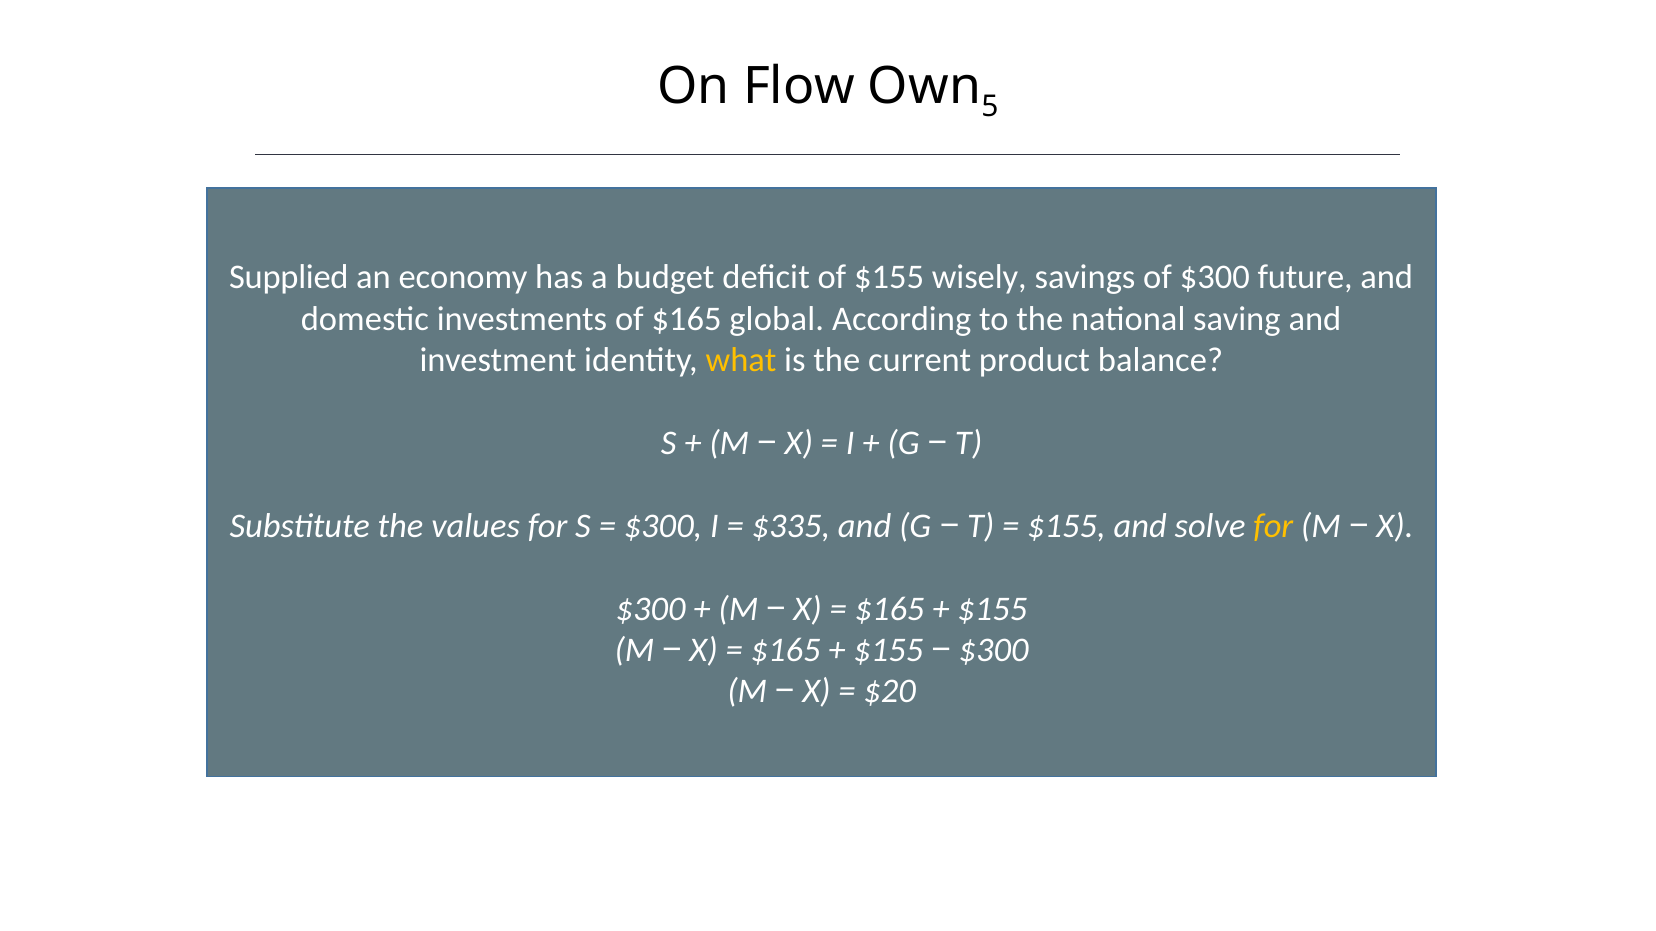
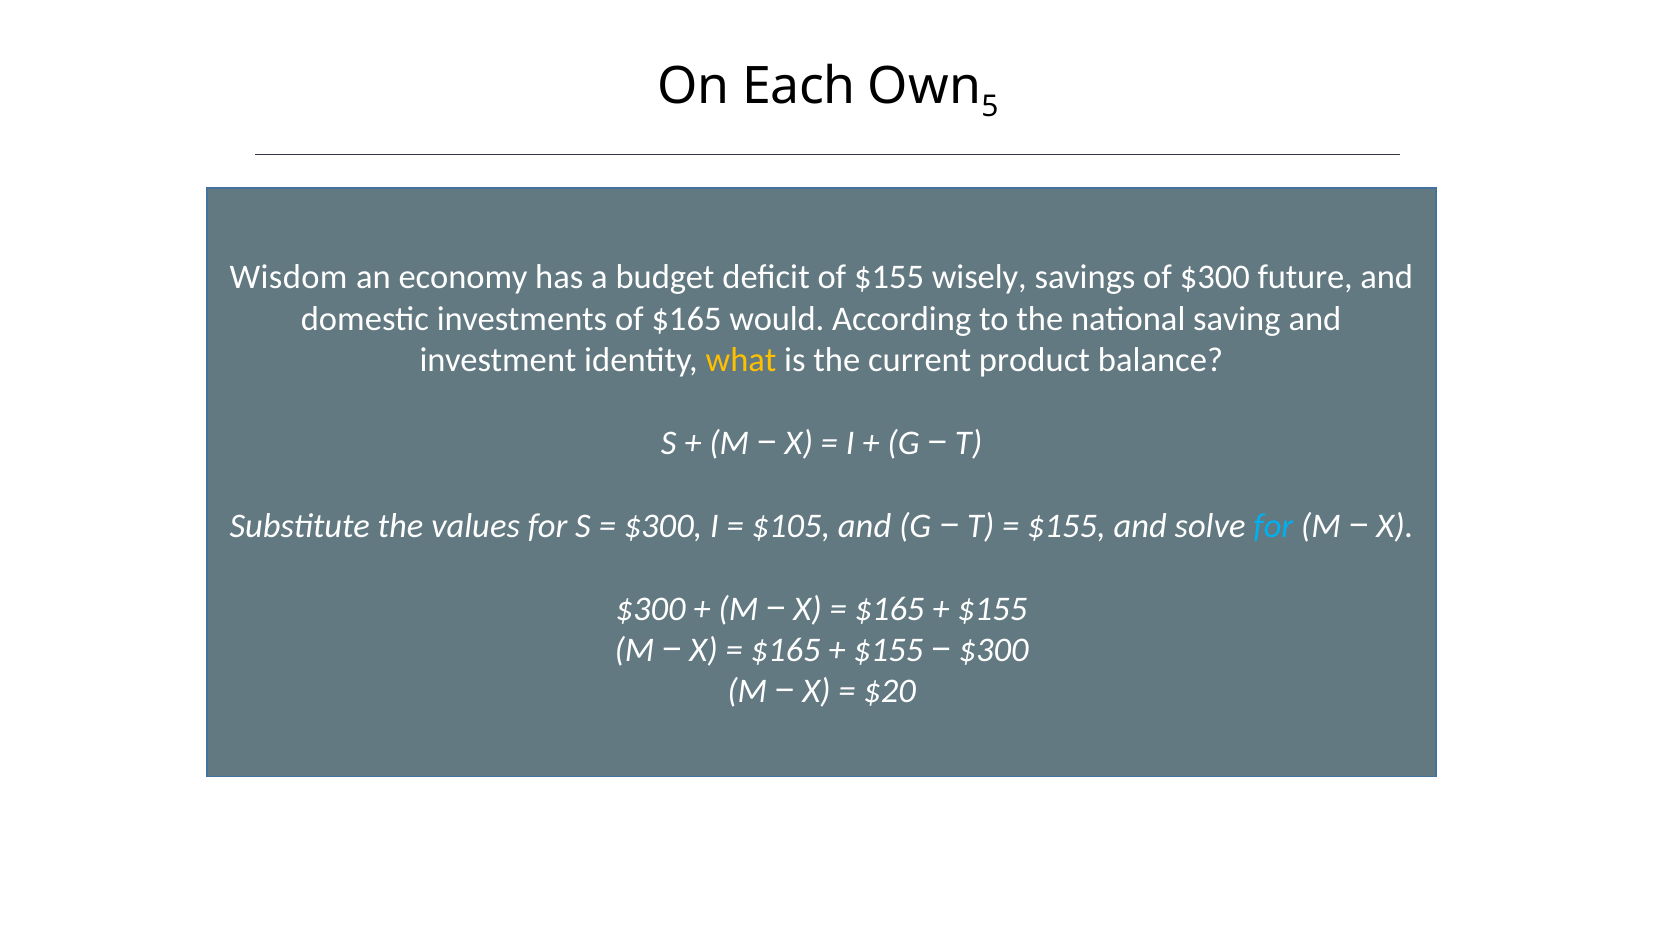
Flow: Flow -> Each
Supplied: Supplied -> Wisdom
global: global -> would
$335: $335 -> $105
for at (1273, 526) colour: yellow -> light blue
